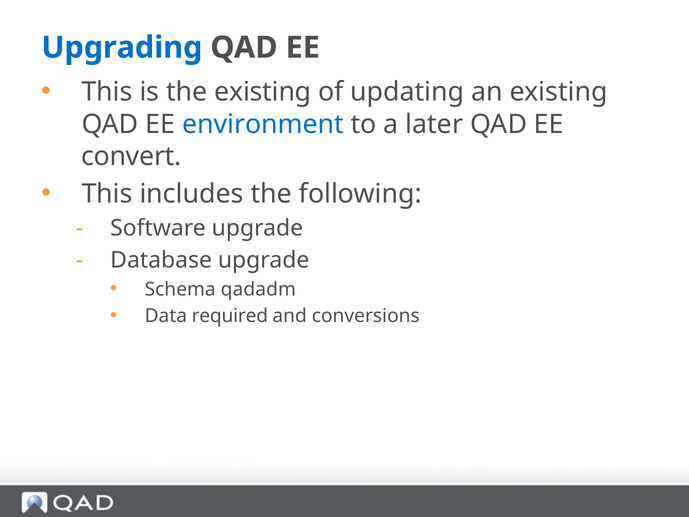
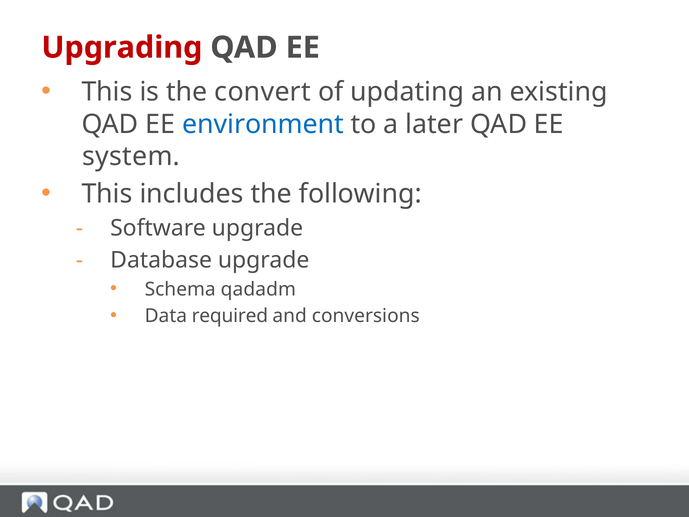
Upgrading colour: blue -> red
the existing: existing -> convert
convert: convert -> system
